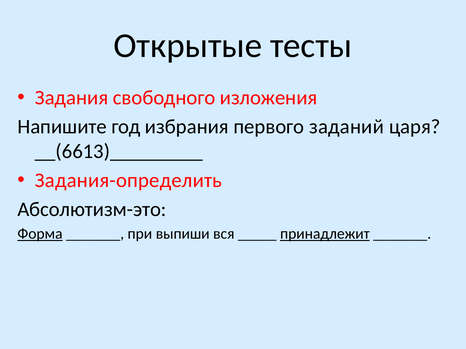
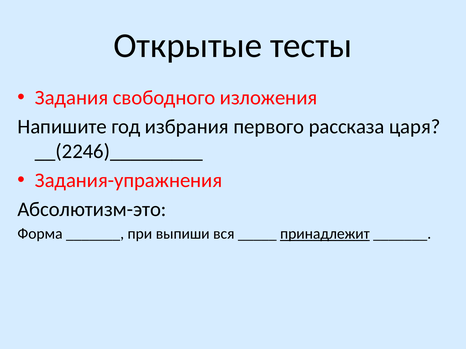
заданий: заданий -> рассказа
__(6613)_________: __(6613)_________ -> __(2246)_________
Задания-определить: Задания-определить -> Задания-упражнения
Форма underline: present -> none
